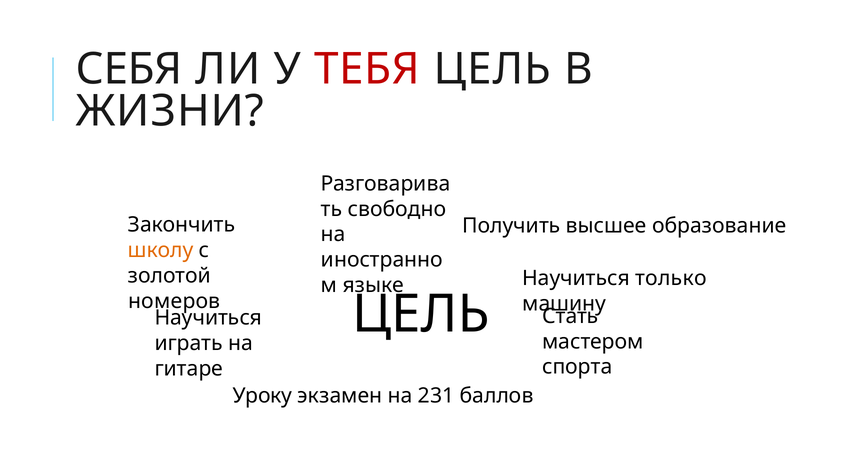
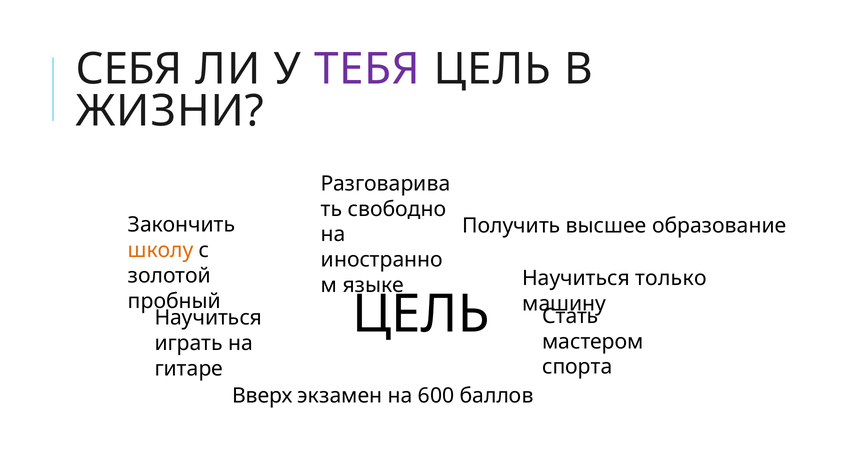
ТЕБЯ colour: red -> purple
номеров: номеров -> пробный
Уроку: Уроку -> Вверх
231: 231 -> 600
